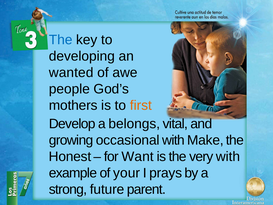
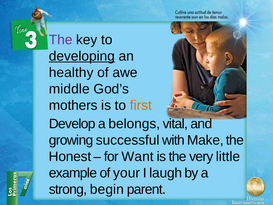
The at (61, 40) colour: blue -> purple
developing underline: none -> present
wanted: wanted -> healthy
people: people -> middle
occasional: occasional -> successful
very with: with -> little
prays: prays -> laugh
future: future -> begin
